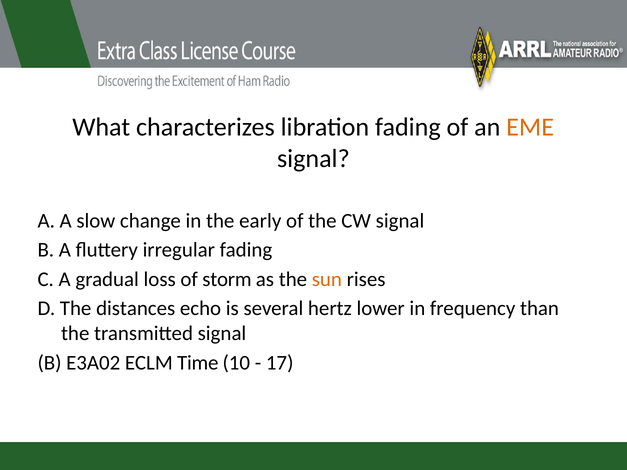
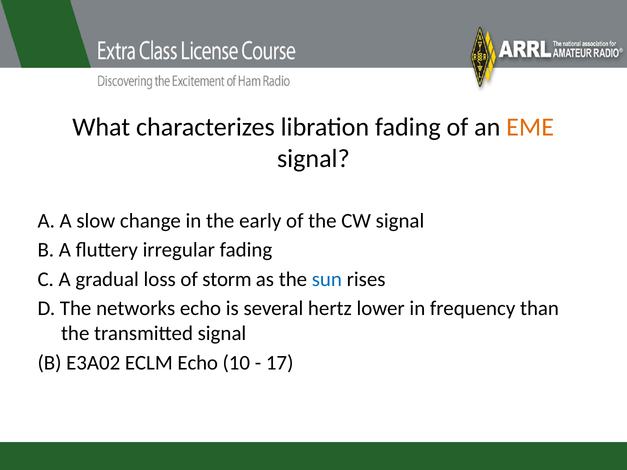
sun colour: orange -> blue
distances: distances -> networks
ECLM Time: Time -> Echo
